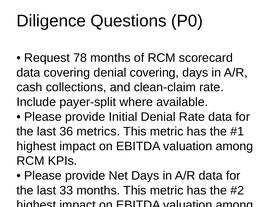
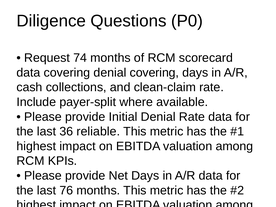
78: 78 -> 74
metrics: metrics -> reliable
33: 33 -> 76
